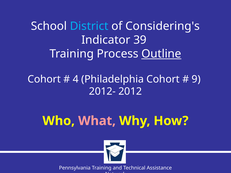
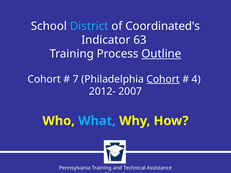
Considering's: Considering's -> Coordinated's
39: 39 -> 63
4: 4 -> 7
Cohort at (163, 79) underline: none -> present
9: 9 -> 4
2012: 2012 -> 2007
What colour: pink -> light blue
